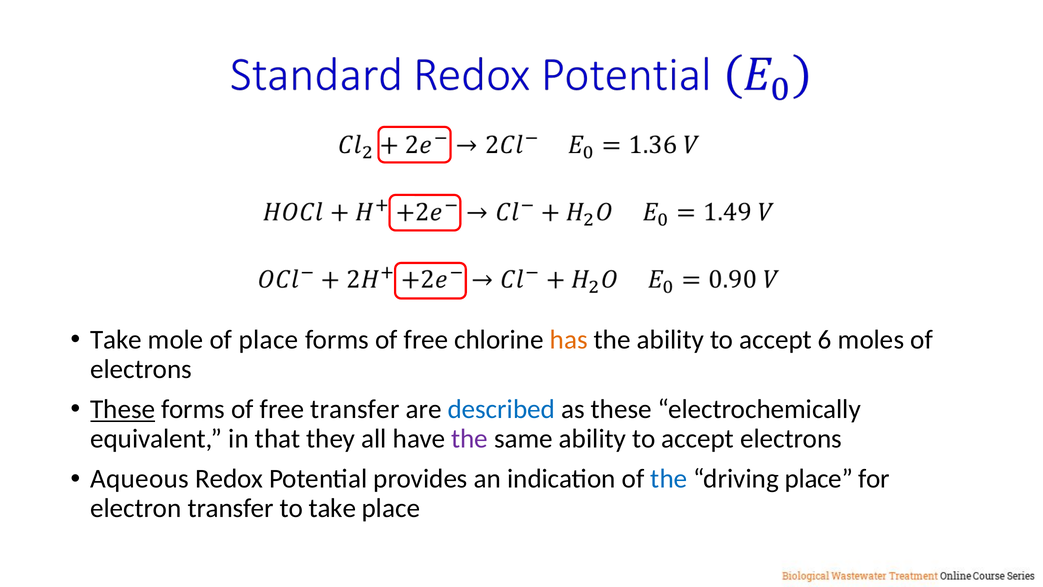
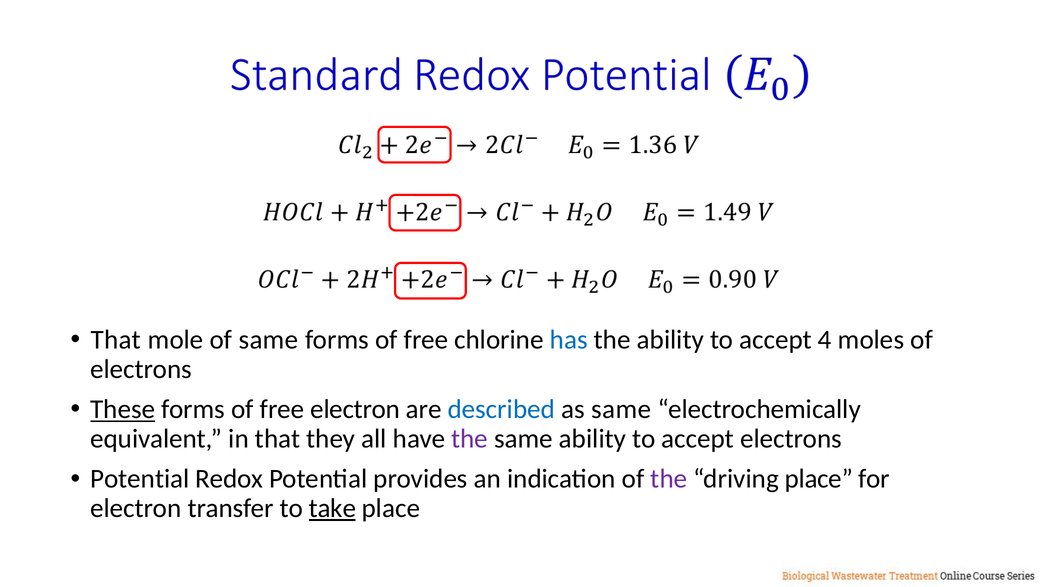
Take at (116, 340): Take -> That
of place: place -> same
has colour: orange -> blue
6: 6 -> 4
free transfer: transfer -> electron
as these: these -> same
Aqueous at (140, 479): Aqueous -> Potential
the at (669, 479) colour: blue -> purple
take at (332, 508) underline: none -> present
